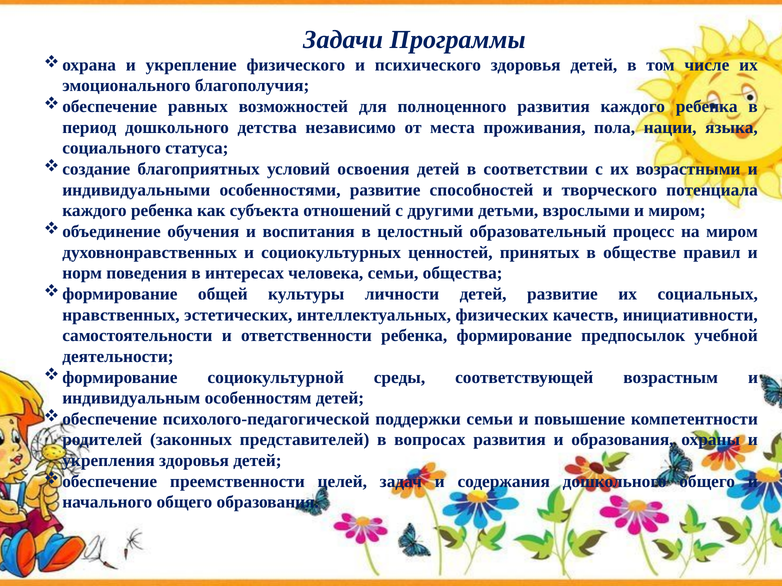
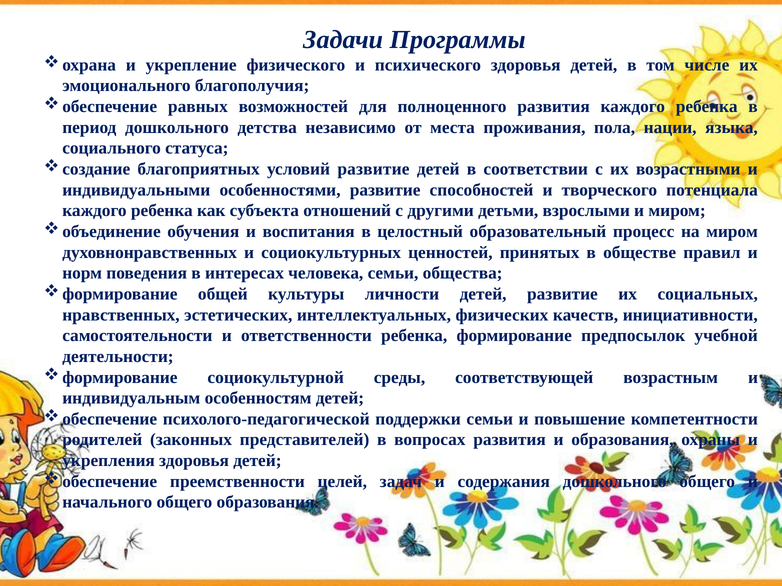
условий освоения: освоения -> развитие
